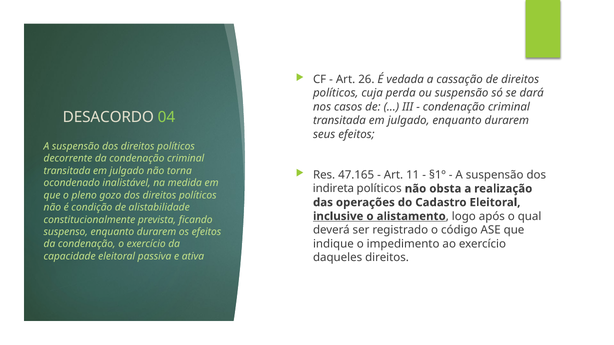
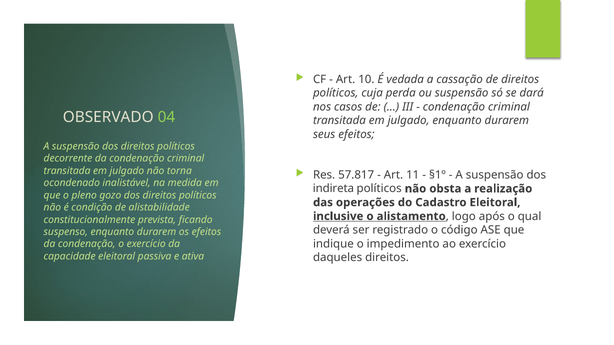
26: 26 -> 10
DESACORDO: DESACORDO -> OBSERVADO
47.165: 47.165 -> 57.817
